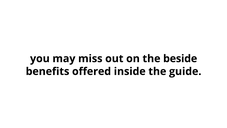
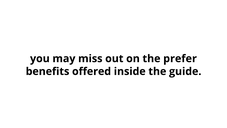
beside: beside -> prefer
